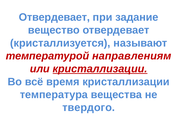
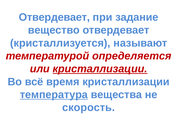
направлениям: направлениям -> определяется
температура underline: none -> present
твердого: твердого -> скорость
